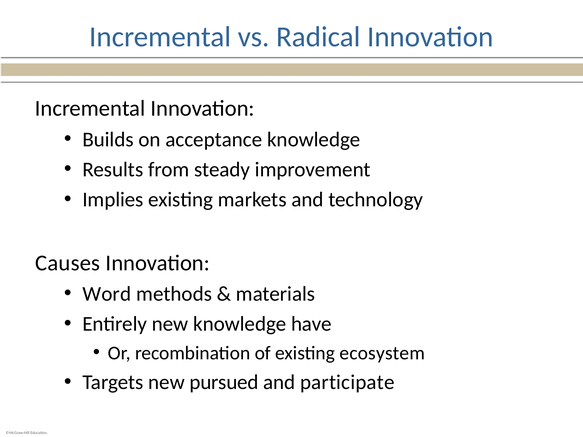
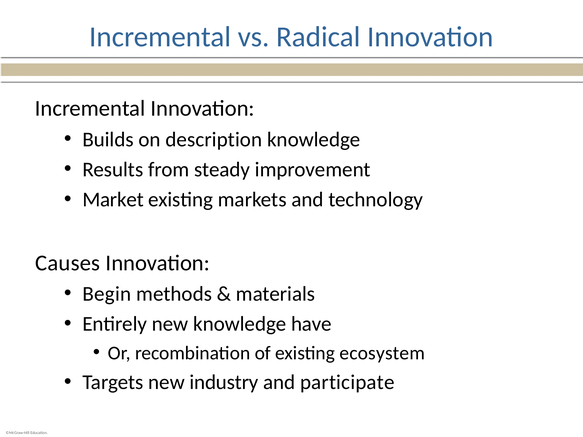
acceptance: acceptance -> description
Implies: Implies -> Market
Word: Word -> Begin
pursued: pursued -> industry
